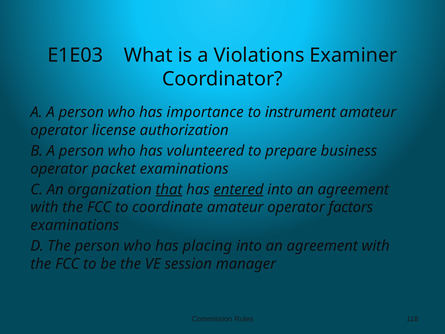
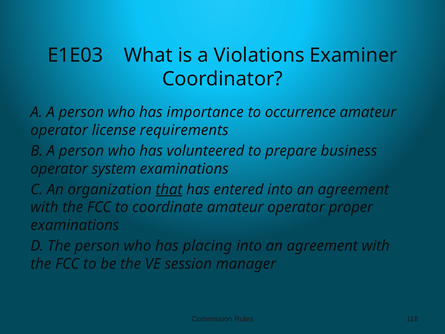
instrument: instrument -> occurrence
authorization: authorization -> requirements
packet: packet -> system
entered underline: present -> none
factors: factors -> proper
